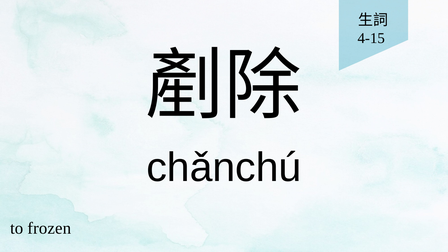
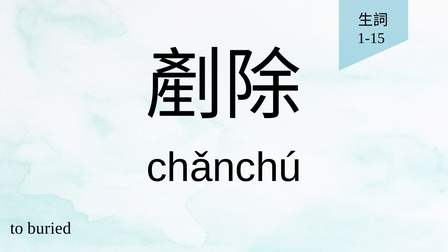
4-15: 4-15 -> 1-15
frozen: frozen -> buried
